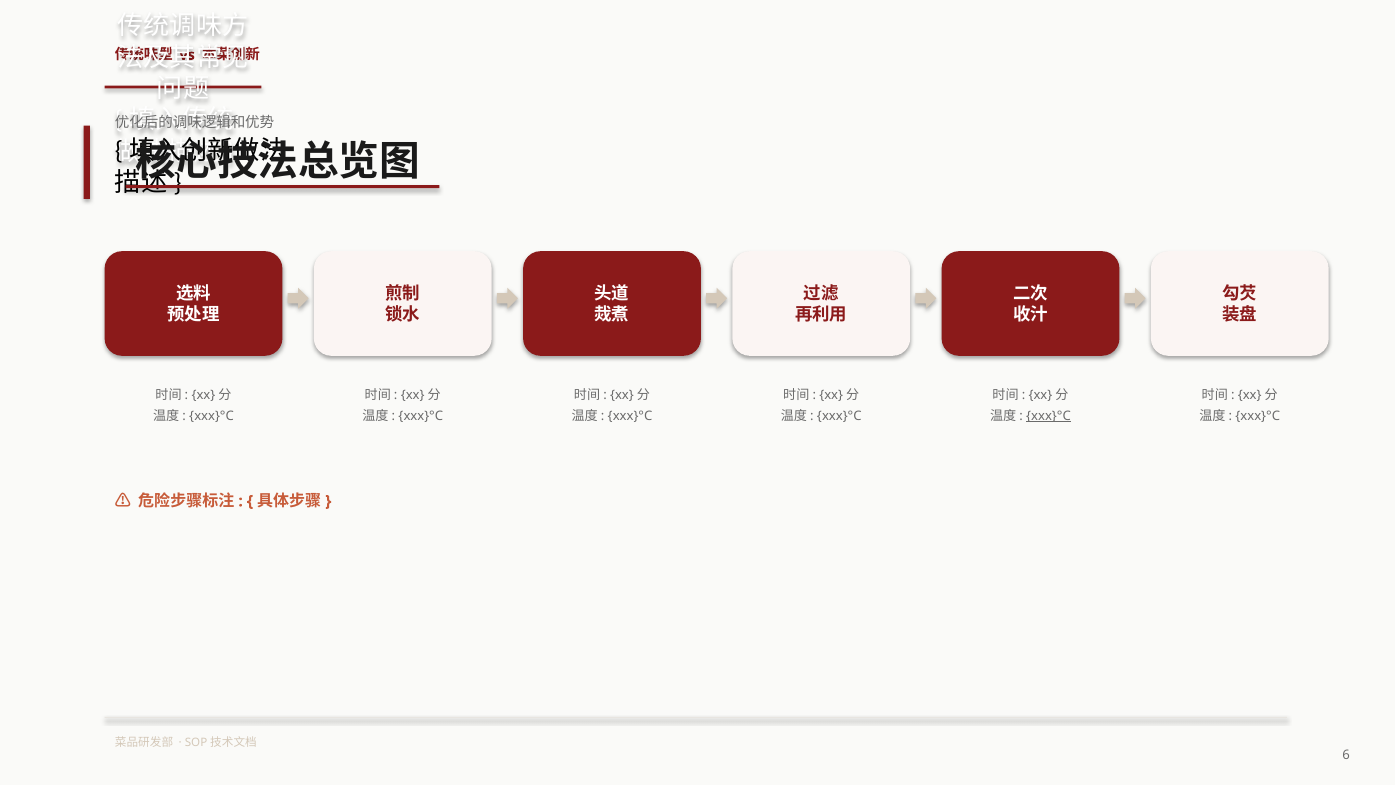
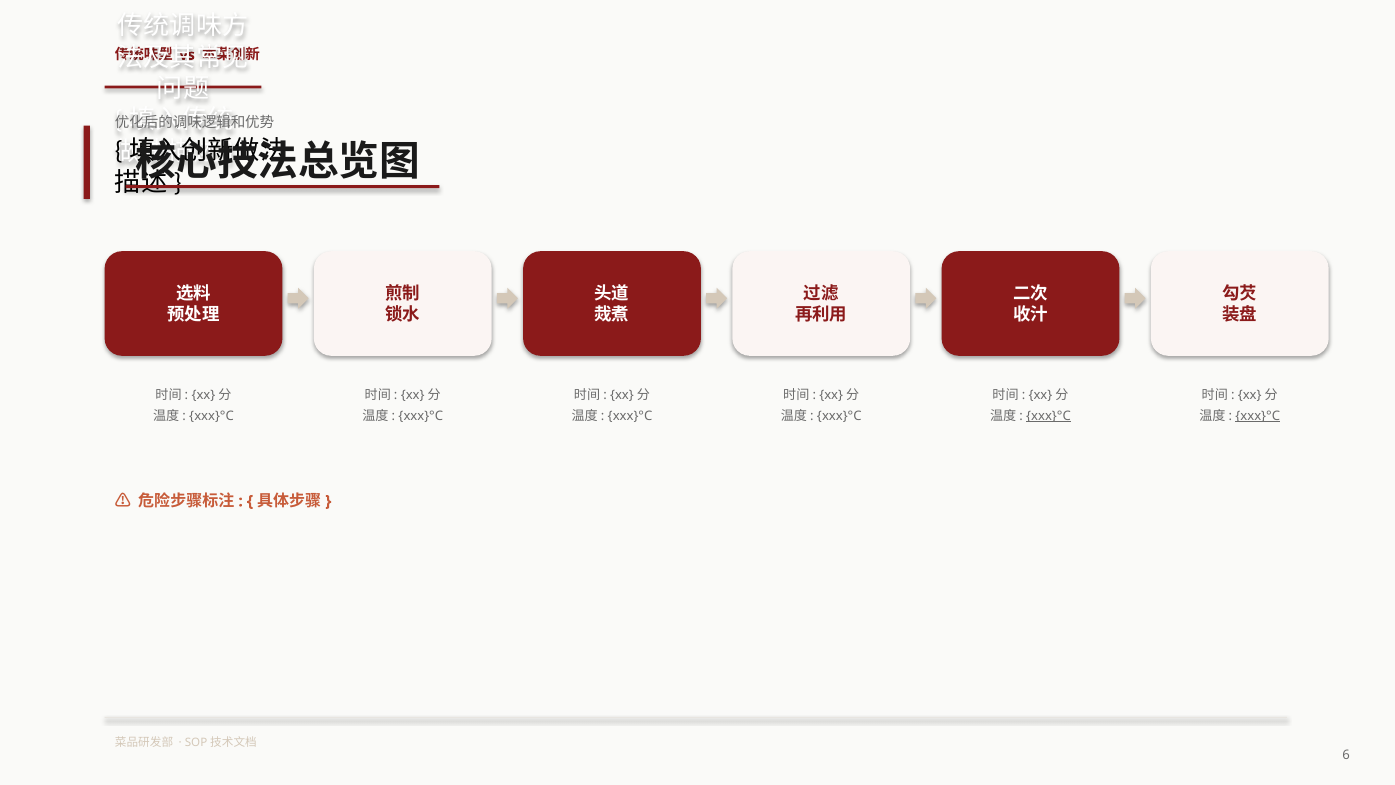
xxx}°C at (1258, 416) underline: none -> present
